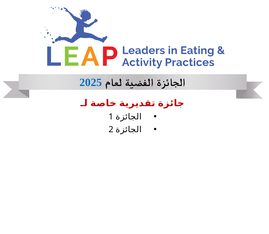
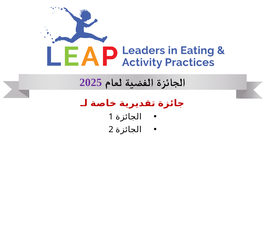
2025 colour: blue -> purple
